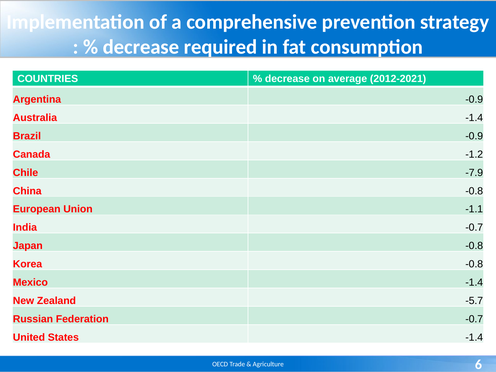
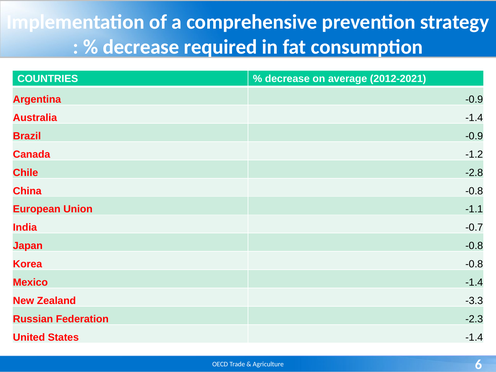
-7.9: -7.9 -> -2.8
-5.7: -5.7 -> -3.3
Federation -0.7: -0.7 -> -2.3
